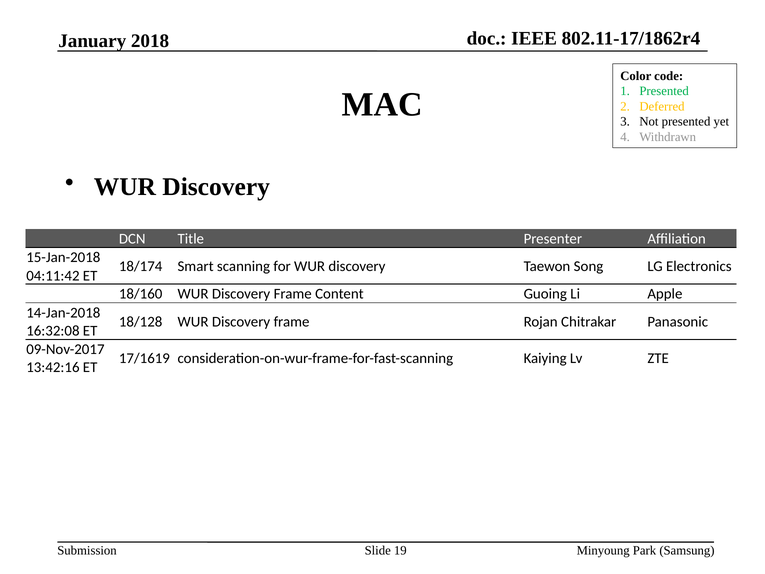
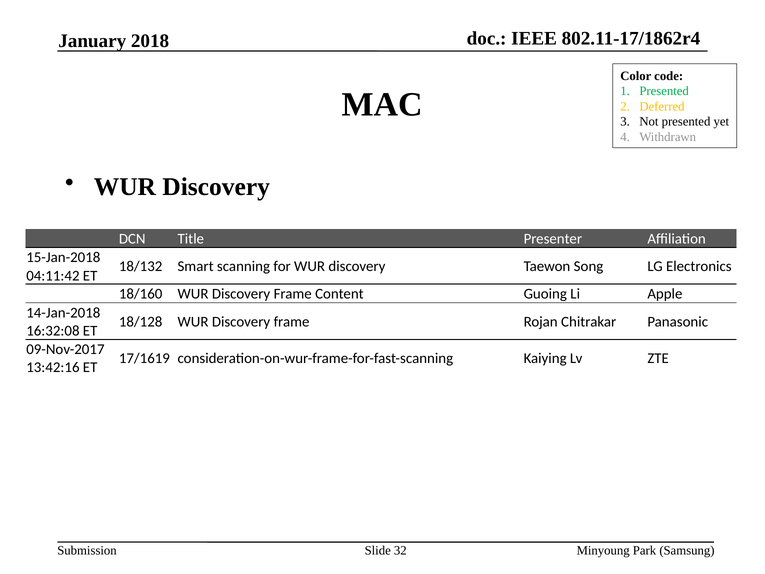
18/174: 18/174 -> 18/132
19: 19 -> 32
